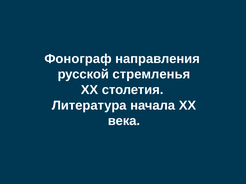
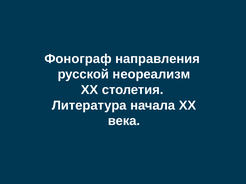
стремленья: стремленья -> неореализм
